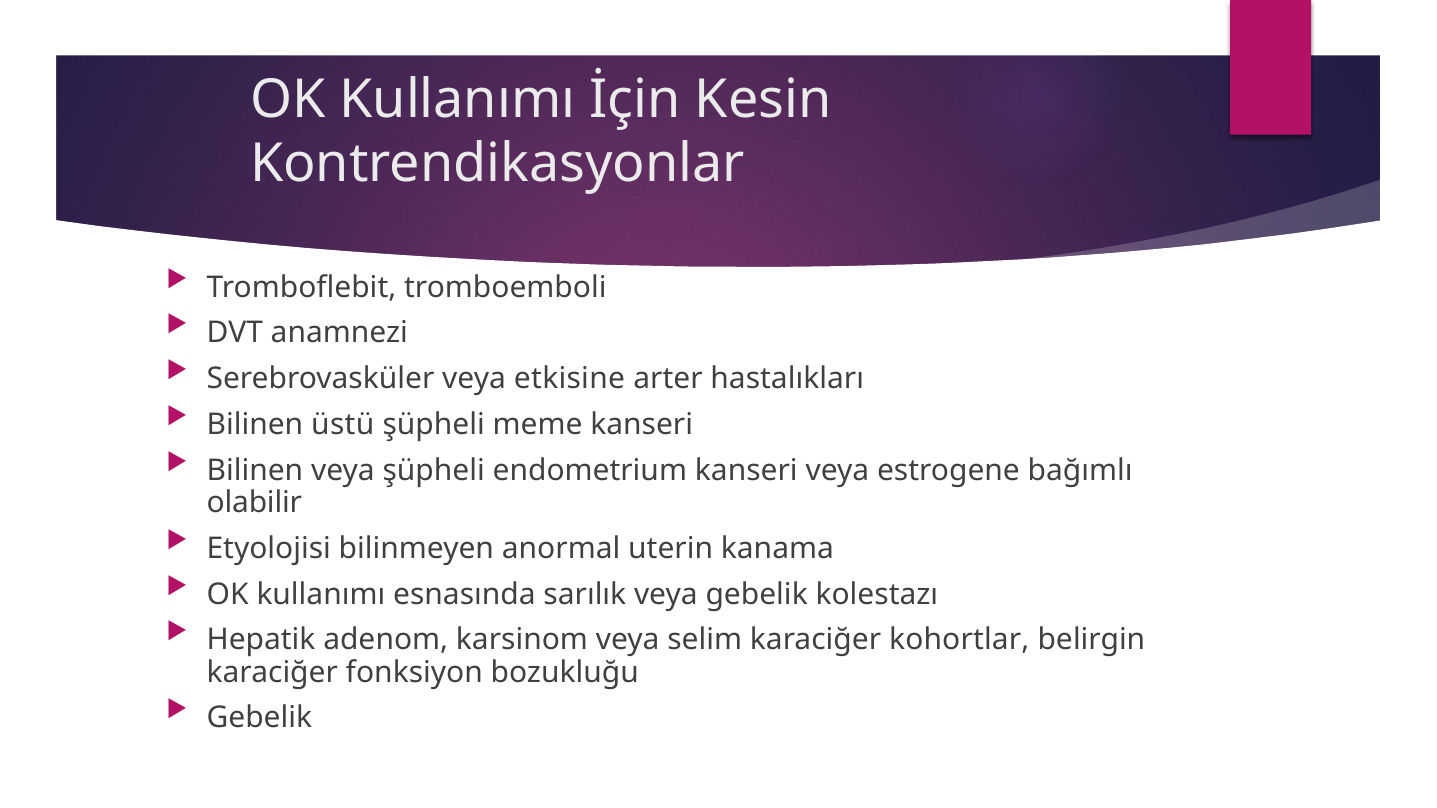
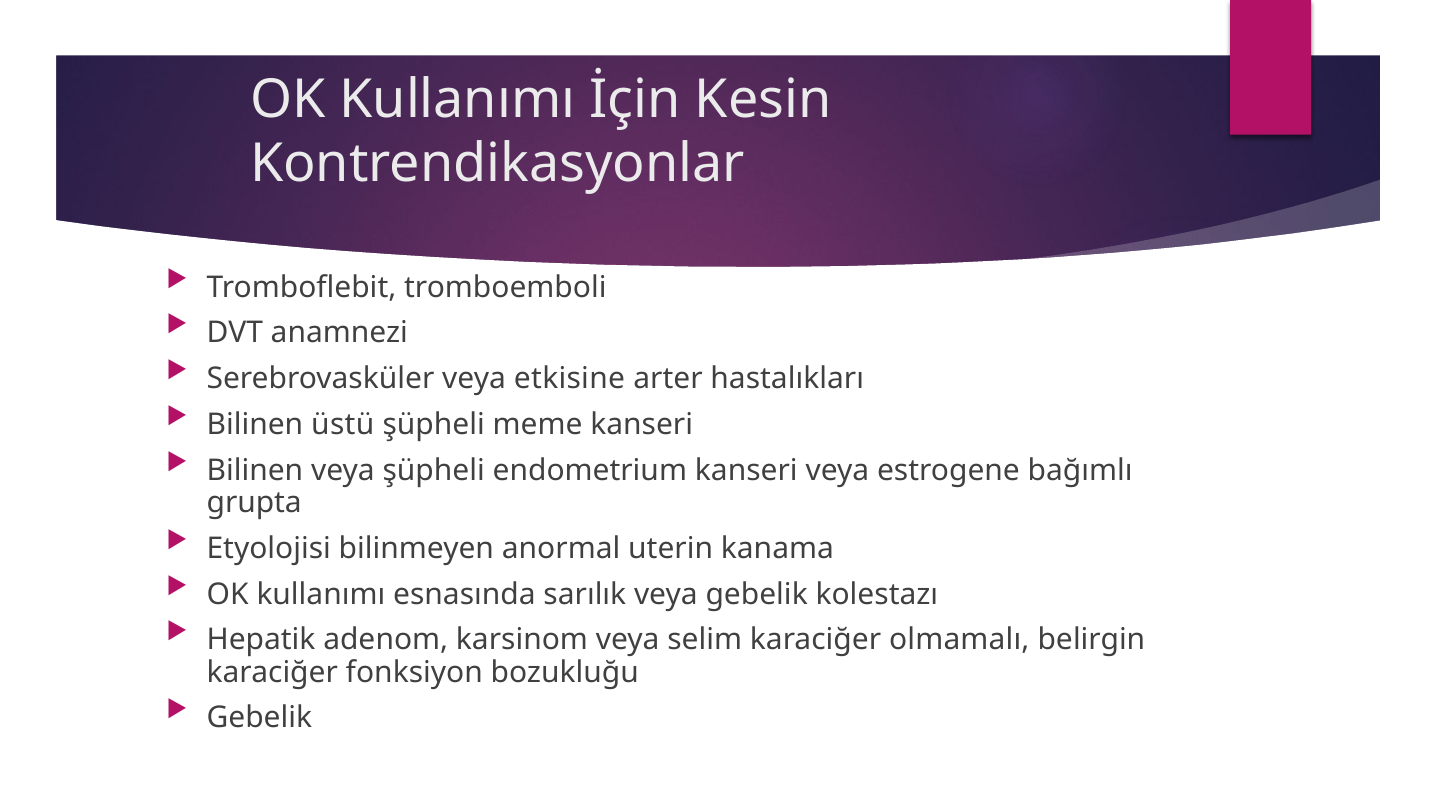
olabilir: olabilir -> grupta
kohortlar: kohortlar -> olmamalı
